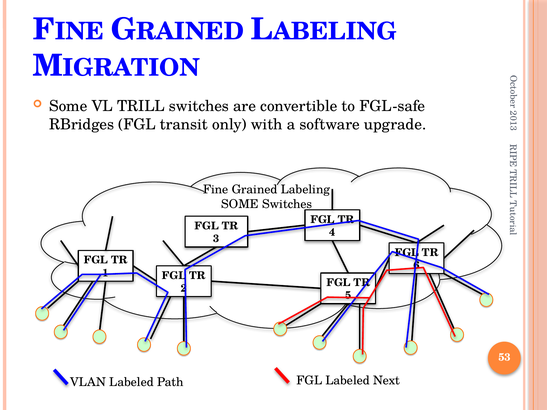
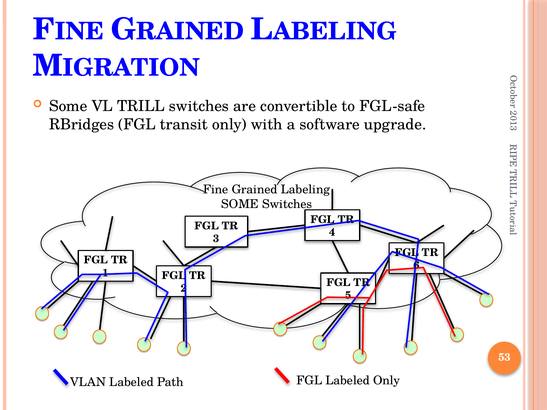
Labeled Next: Next -> Only
